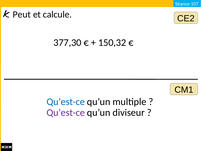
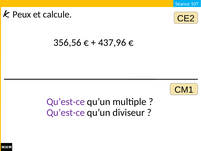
Peut: Peut -> Peux
377,30: 377,30 -> 356,56
150,32: 150,32 -> 437,96
Qu’est-ce at (66, 102) colour: blue -> purple
